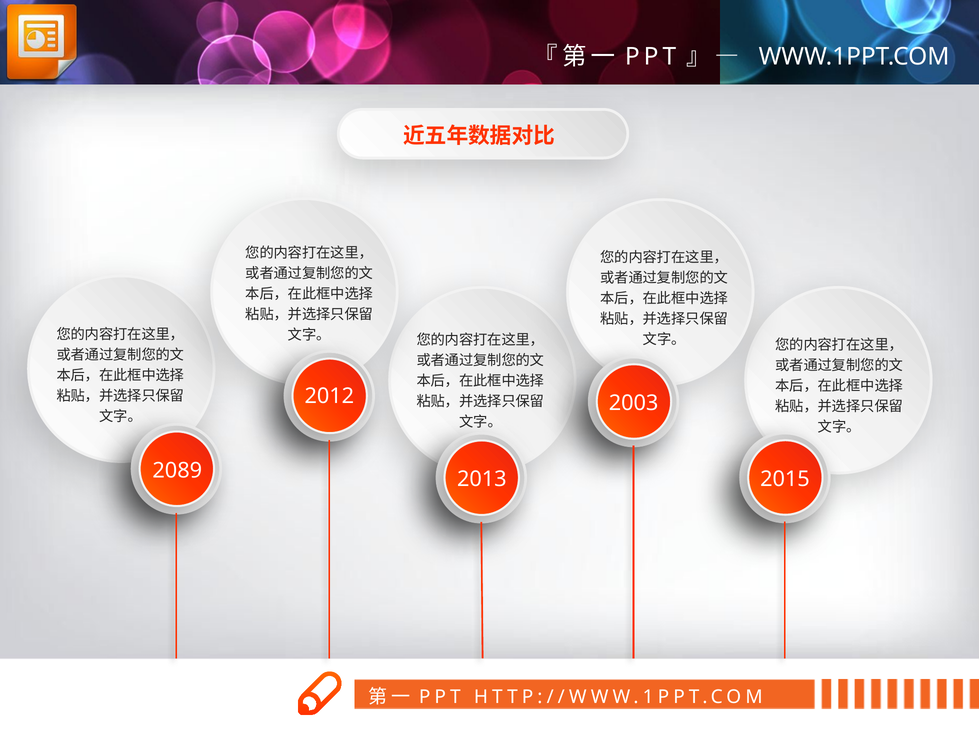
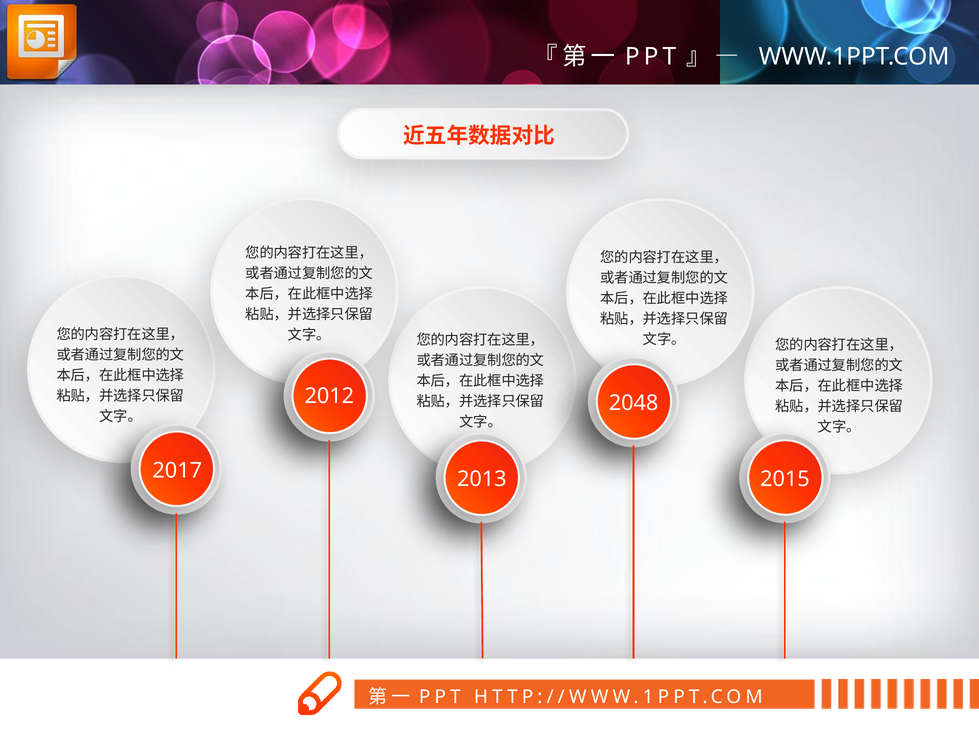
2003: 2003 -> 2048
2089: 2089 -> 2017
